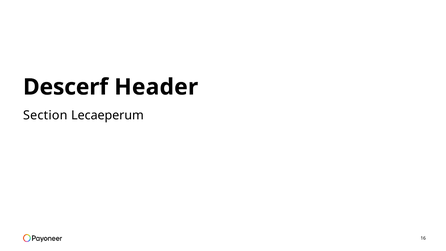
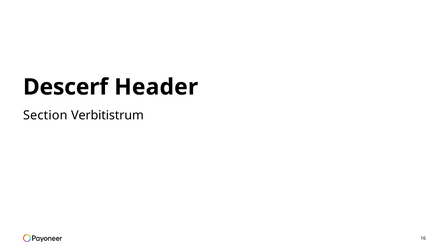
Lecaeperum: Lecaeperum -> Verbitistrum
